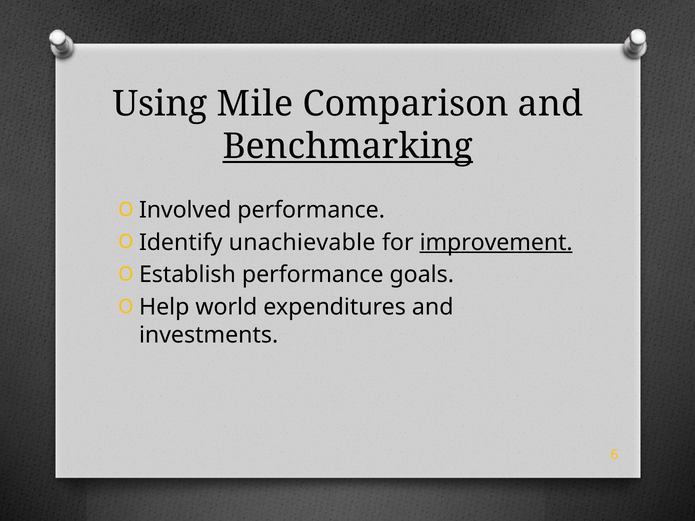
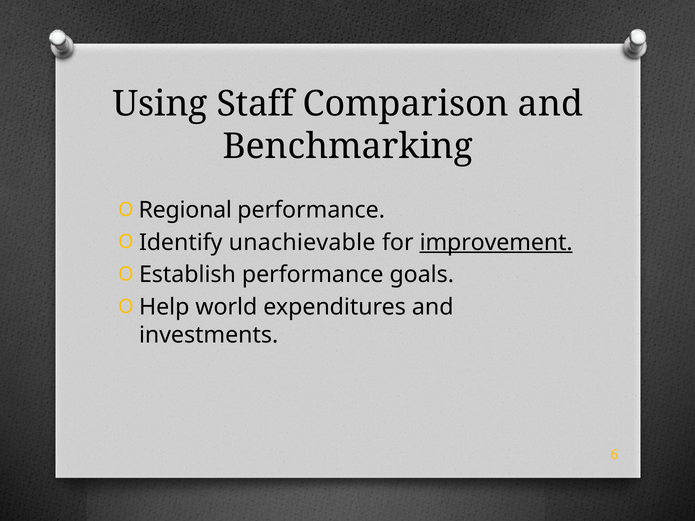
Mile: Mile -> Staff
Benchmarking underline: present -> none
Involved: Involved -> Regional
